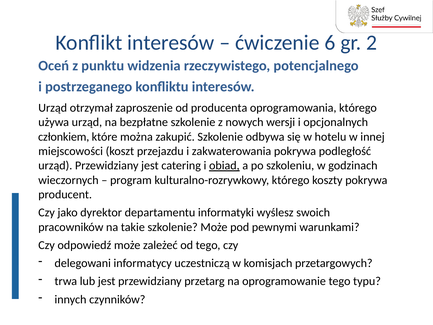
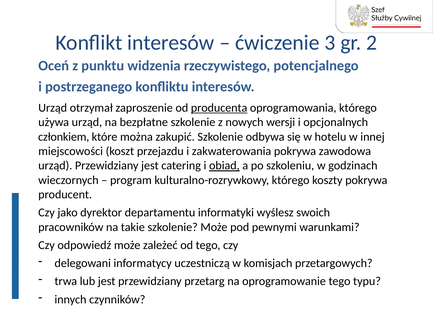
6: 6 -> 3
producenta underline: none -> present
podległość: podległość -> zawodowa
